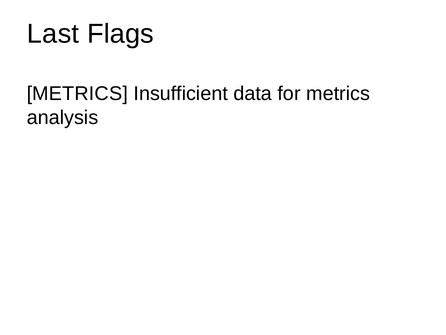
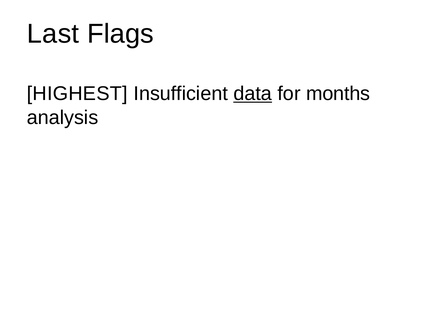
METRICS at (77, 94): METRICS -> HIGHEST
data underline: none -> present
for metrics: metrics -> months
